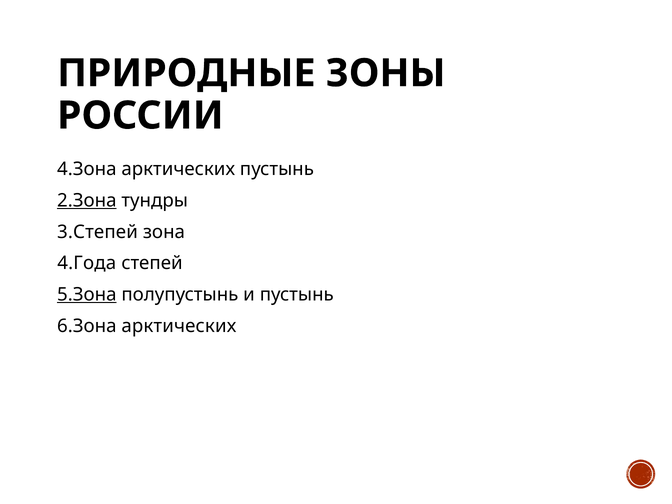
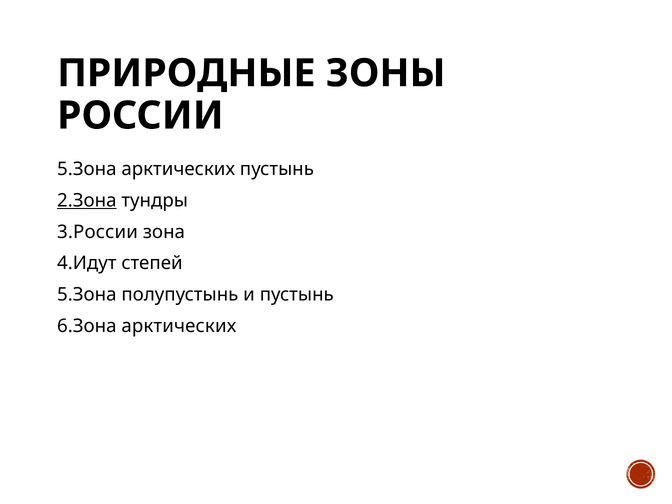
4.Зона at (87, 169): 4.Зона -> 5.Зона
3.Степей: 3.Степей -> 3.России
4.Года: 4.Года -> 4.Идут
5.Зона at (87, 295) underline: present -> none
